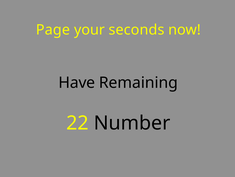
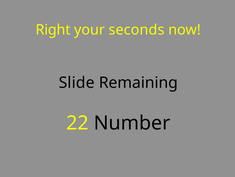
Page: Page -> Right
Have: Have -> Slide
